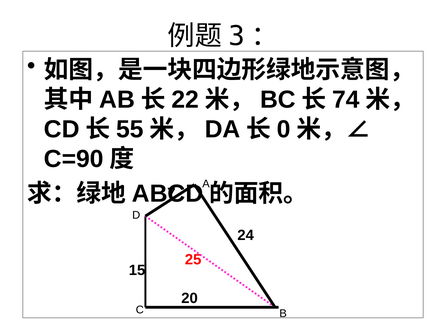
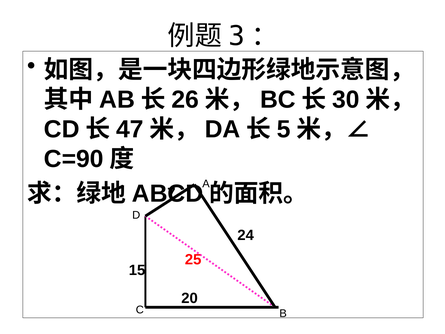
22: 22 -> 26
74: 74 -> 30
55: 55 -> 47
0: 0 -> 5
